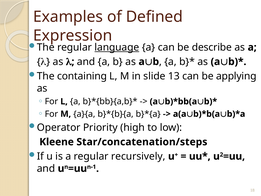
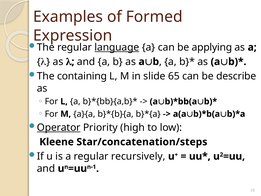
Defined: Defined -> Formed
describe: describe -> applying
13: 13 -> 65
applying: applying -> describe
Operator underline: none -> present
